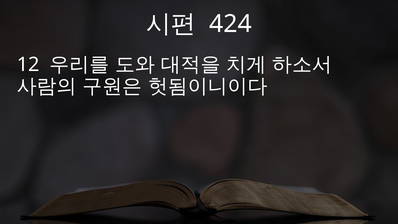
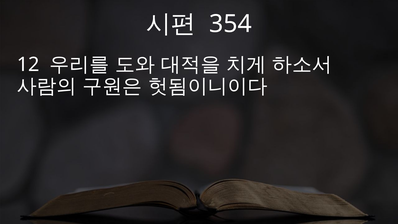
424: 424 -> 354
